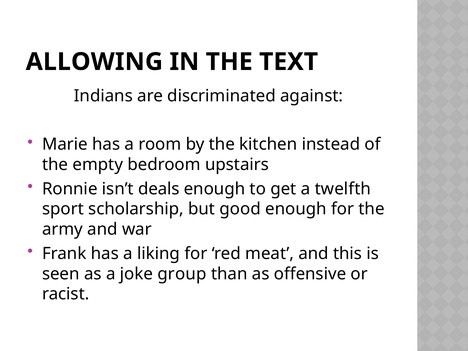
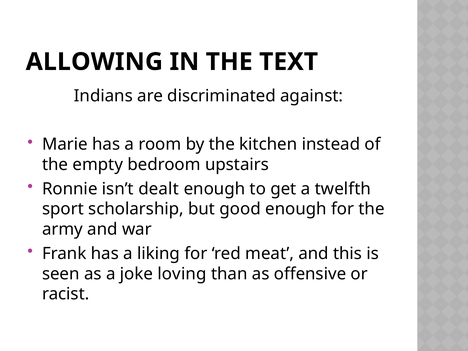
deals: deals -> dealt
group: group -> loving
